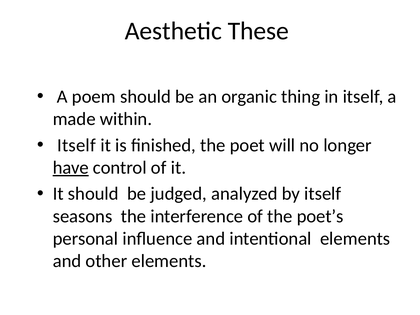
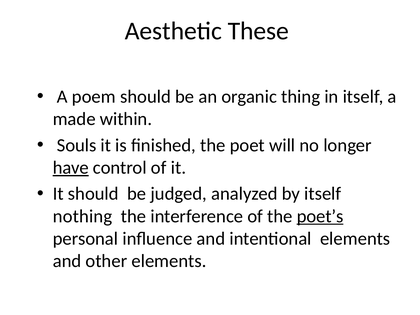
Itself at (77, 145): Itself -> Souls
seasons: seasons -> nothing
poet’s underline: none -> present
